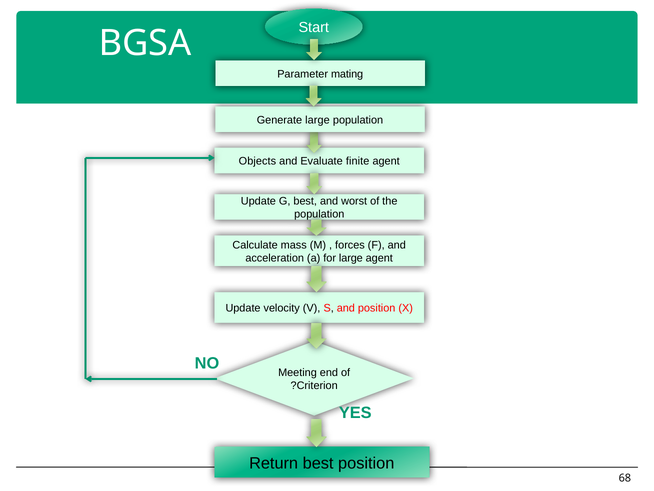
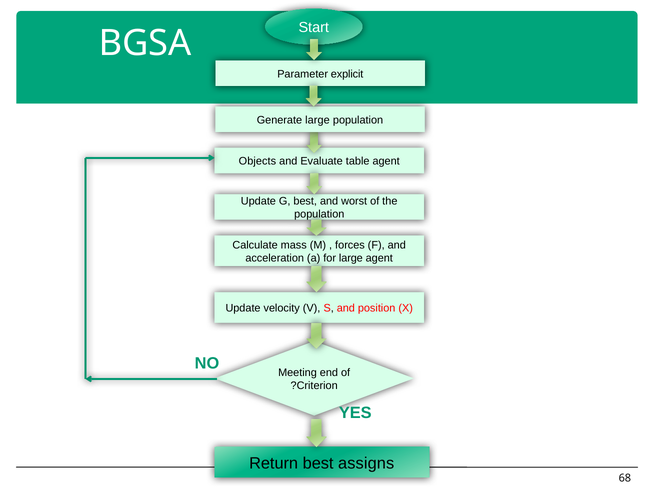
mating: mating -> explicit
finite: finite -> table
best position: position -> assigns
